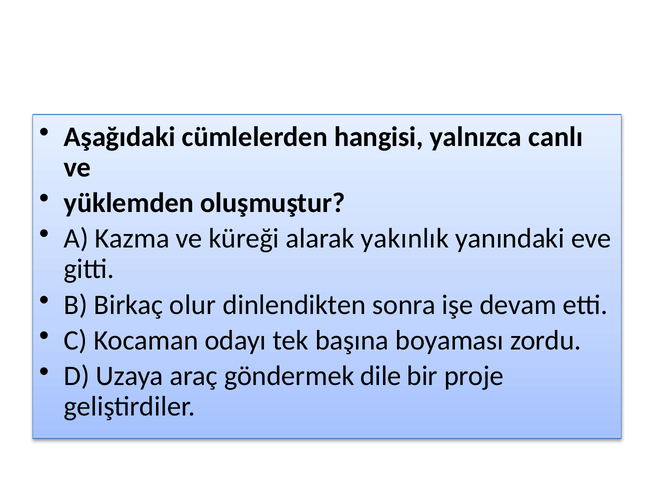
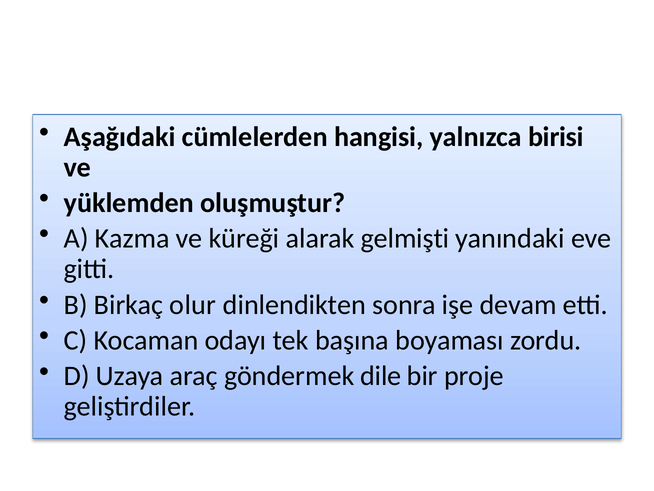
canlı: canlı -> birisi
yakınlık: yakınlık -> gelmişti
